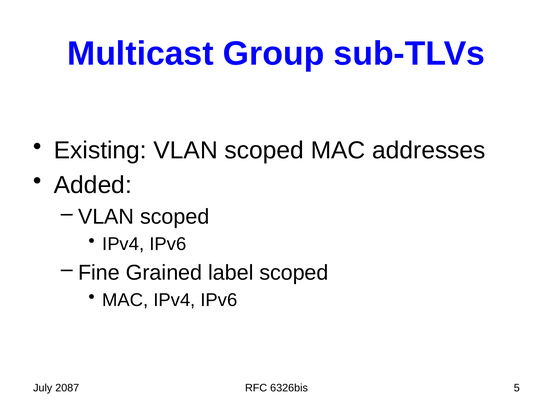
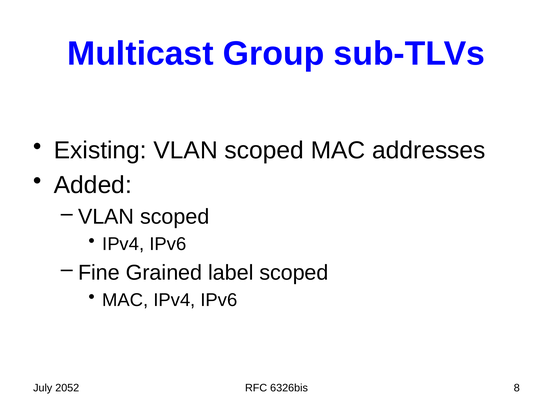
2087: 2087 -> 2052
5: 5 -> 8
